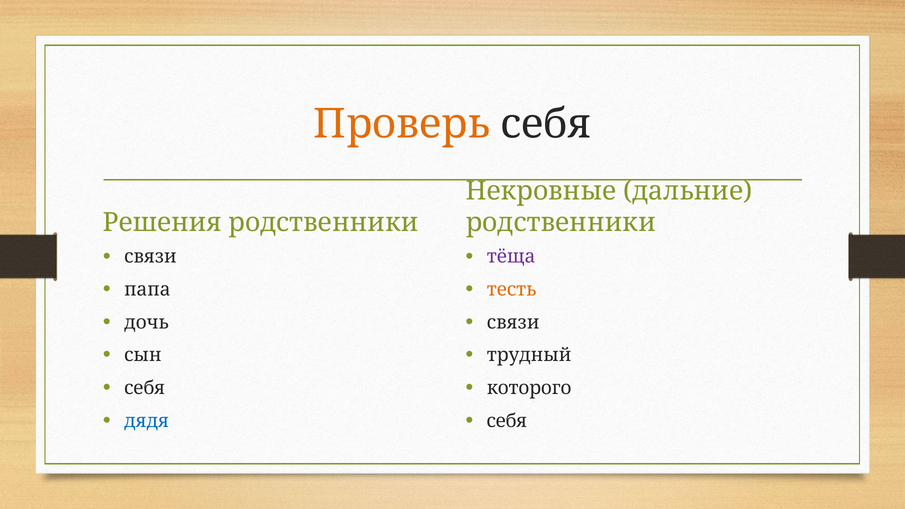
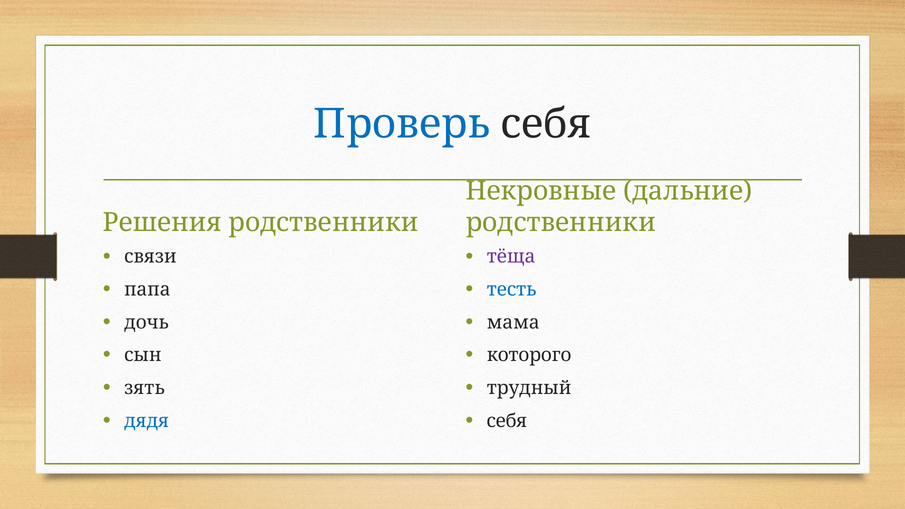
Проверь colour: orange -> blue
тесть colour: orange -> blue
связи at (513, 322): связи -> мама
трудный: трудный -> которого
себя at (145, 388): себя -> зять
которого: которого -> трудный
